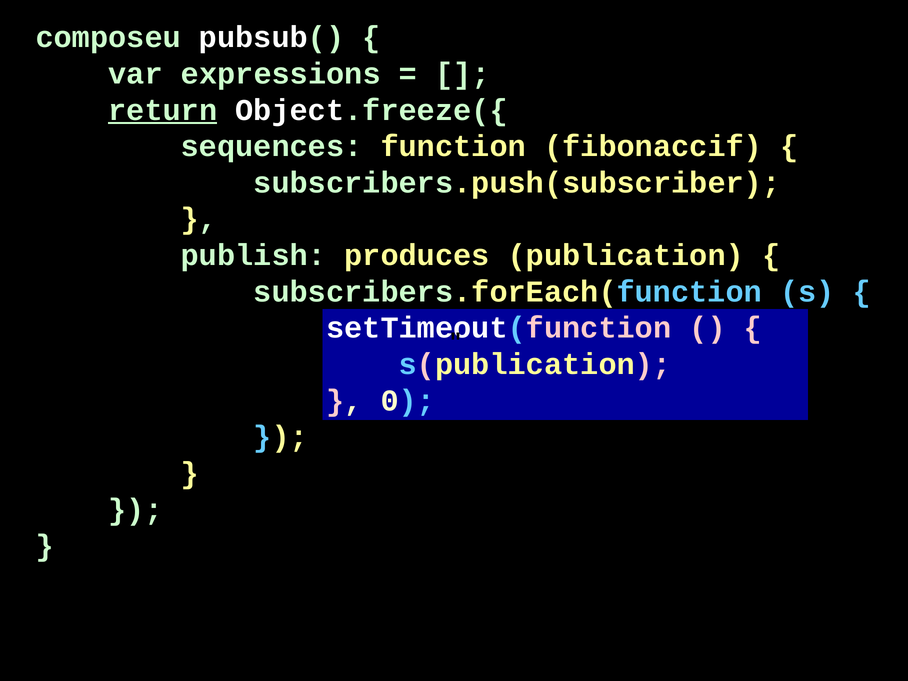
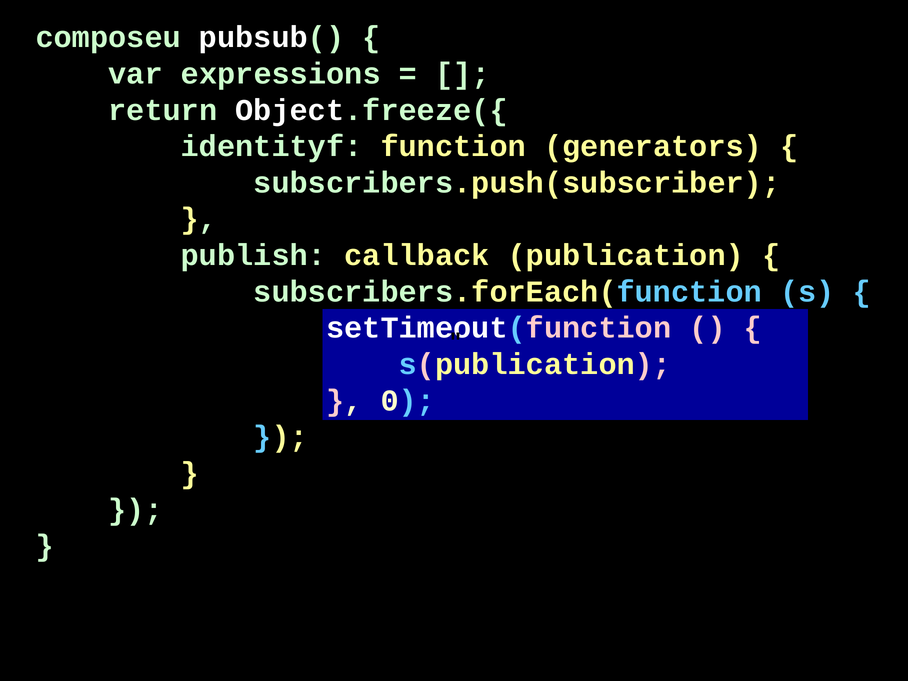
return underline: present -> none
sequences: sequences -> identityf
fibonaccif: fibonaccif -> generators
produces: produces -> callback
